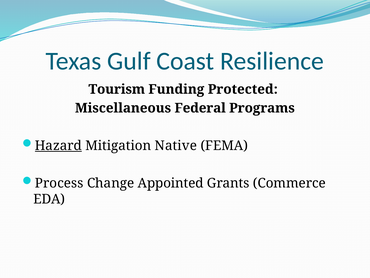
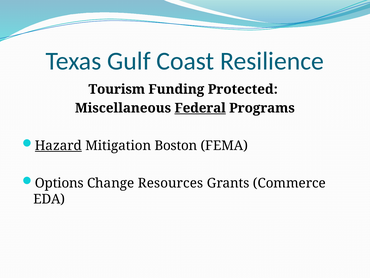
Federal underline: none -> present
Native: Native -> Boston
Process: Process -> Options
Appointed: Appointed -> Resources
